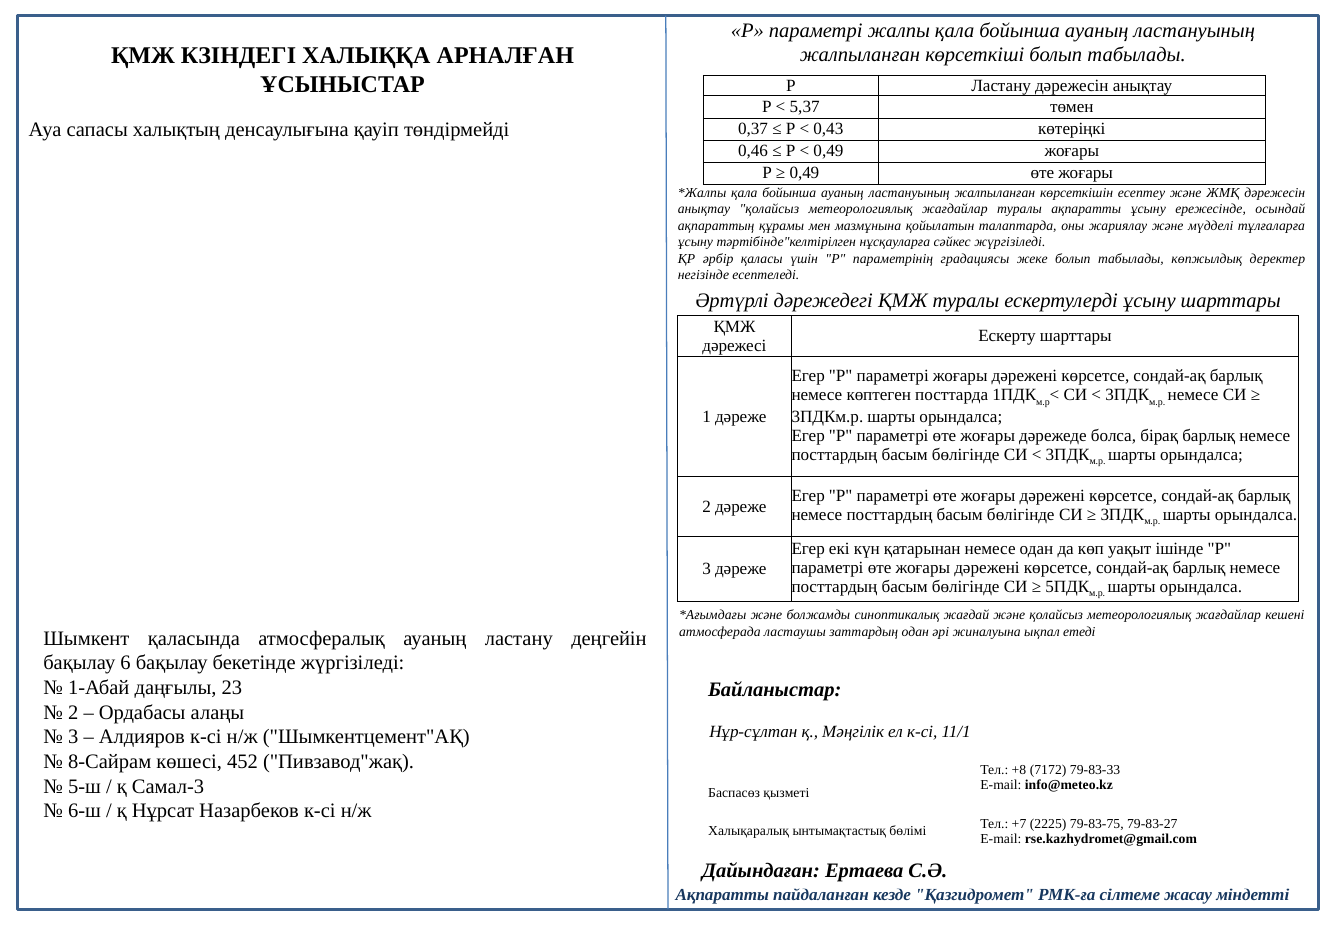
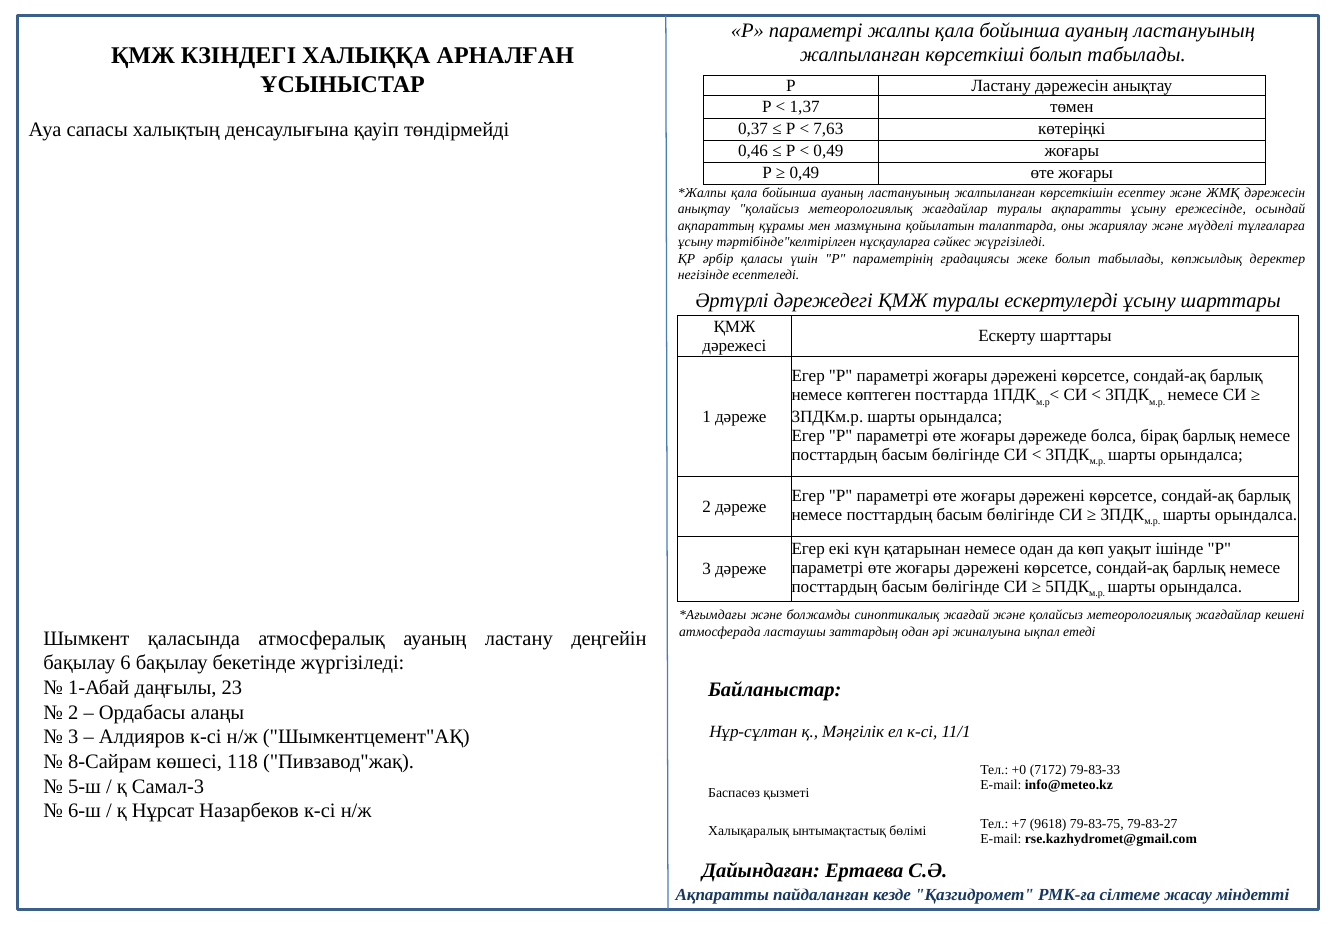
5,37: 5,37 -> 1,37
0,43: 0,43 -> 7,63
452: 452 -> 118
+8: +8 -> +0
2225: 2225 -> 9618
